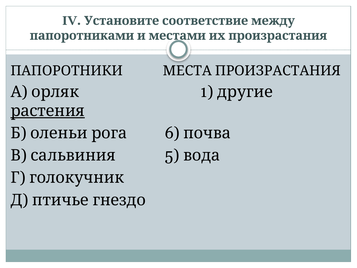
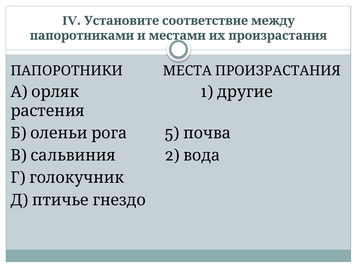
растения underline: present -> none
6: 6 -> 5
5: 5 -> 2
